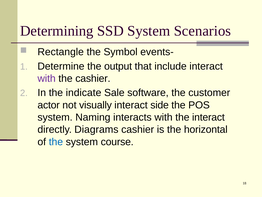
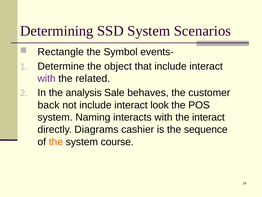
output: output -> object
the cashier: cashier -> related
indicate: indicate -> analysis
software: software -> behaves
actor: actor -> back
not visually: visually -> include
side: side -> look
horizontal: horizontal -> sequence
the at (56, 142) colour: blue -> orange
